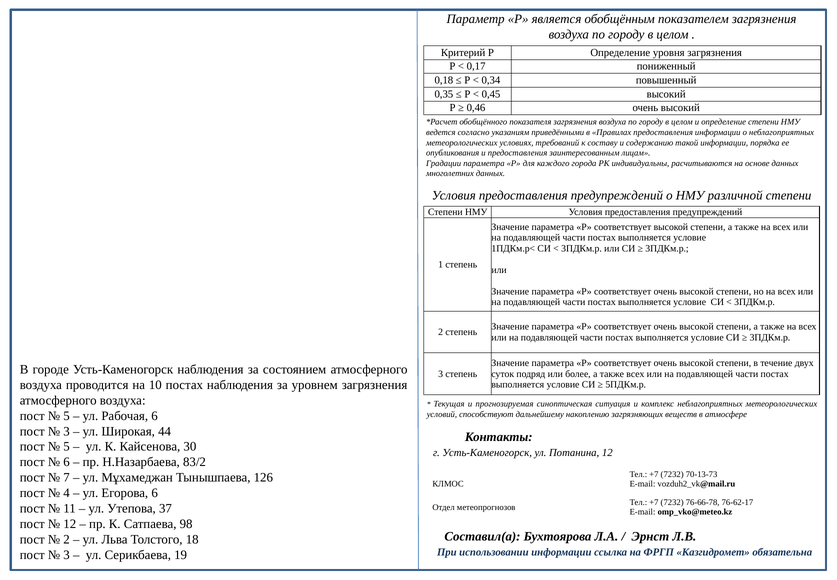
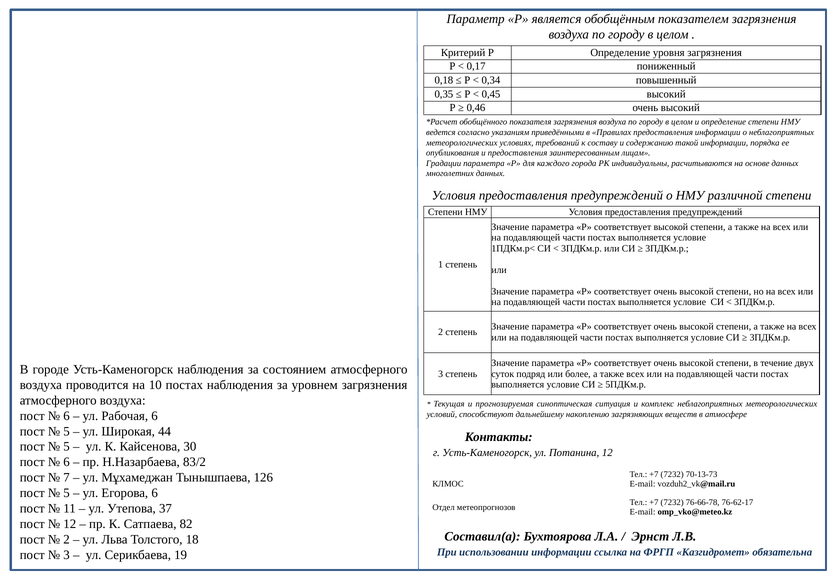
5 at (67, 415): 5 -> 6
3 at (67, 431): 3 -> 5
4 at (67, 493): 4 -> 5
98: 98 -> 82
